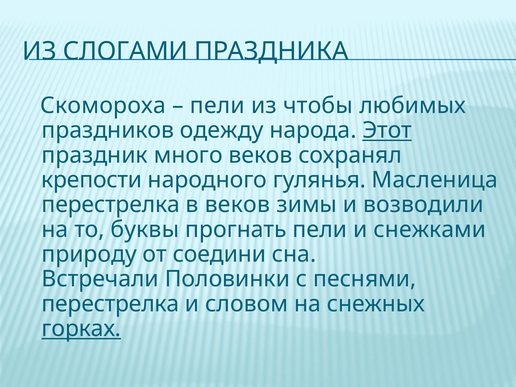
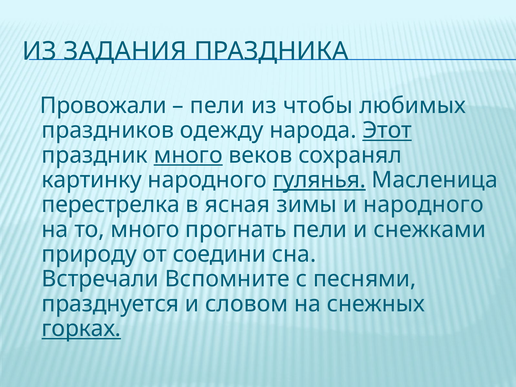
СЛОГАМИ: СЛОГАМИ -> ЗАДАНИЯ
Скомороха: Скомороха -> Провожали
много at (188, 155) underline: none -> present
крепости: крепости -> картинку
гулянья underline: none -> present
в веков: веков -> ясная
и возводили: возводили -> народного
то буквы: буквы -> много
Половинки: Половинки -> Вспомните
перестрелка at (110, 304): перестрелка -> празднуется
